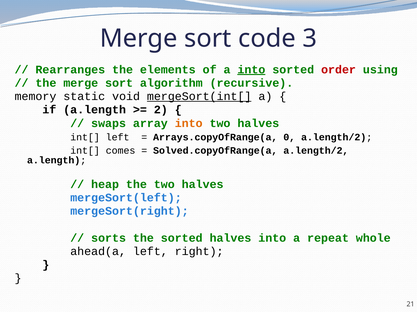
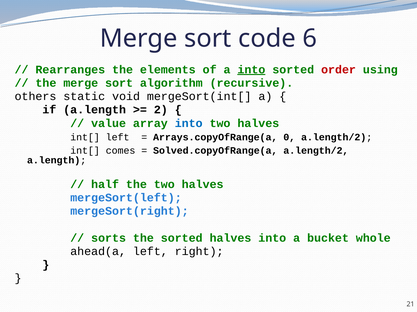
3: 3 -> 6
memory: memory -> others
mergeSort(int[ underline: present -> none
swaps: swaps -> value
into at (189, 123) colour: orange -> blue
heap: heap -> half
repeat: repeat -> bucket
